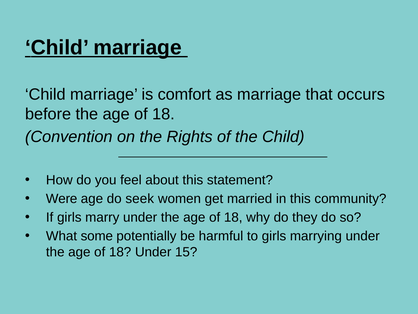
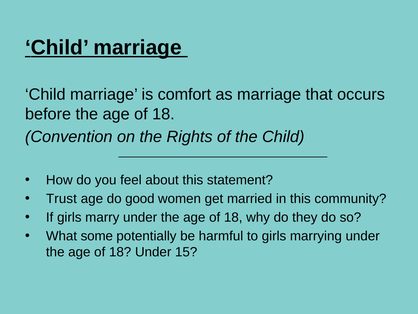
Were: Were -> Trust
seek: seek -> good
